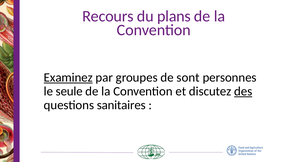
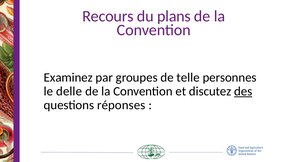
Examinez underline: present -> none
sont: sont -> telle
seule: seule -> delle
sanitaires: sanitaires -> réponses
